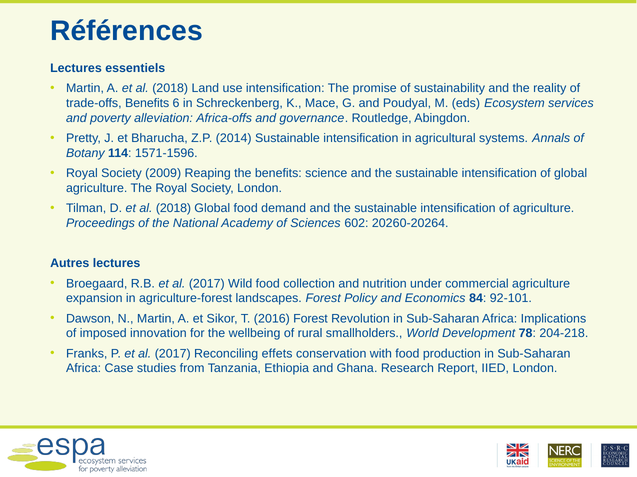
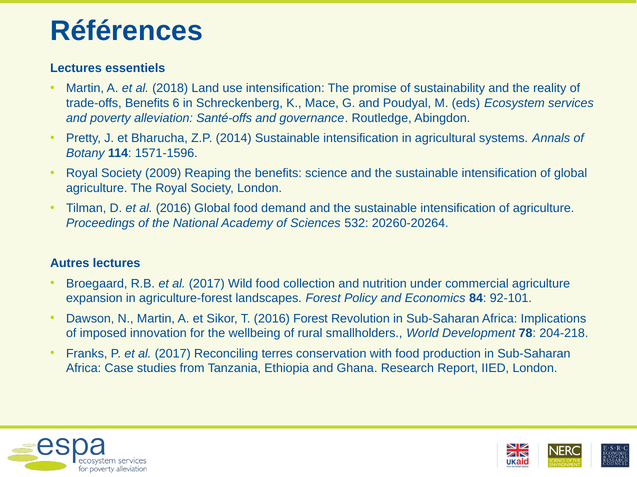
Africa-offs: Africa-offs -> Santé-offs
D et al 2018: 2018 -> 2016
602: 602 -> 532
effets: effets -> terres
